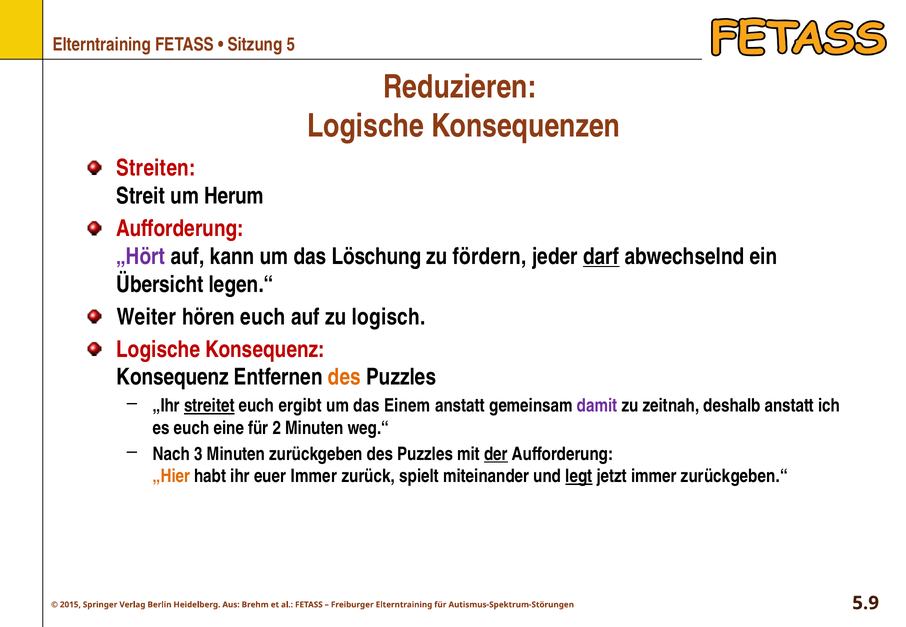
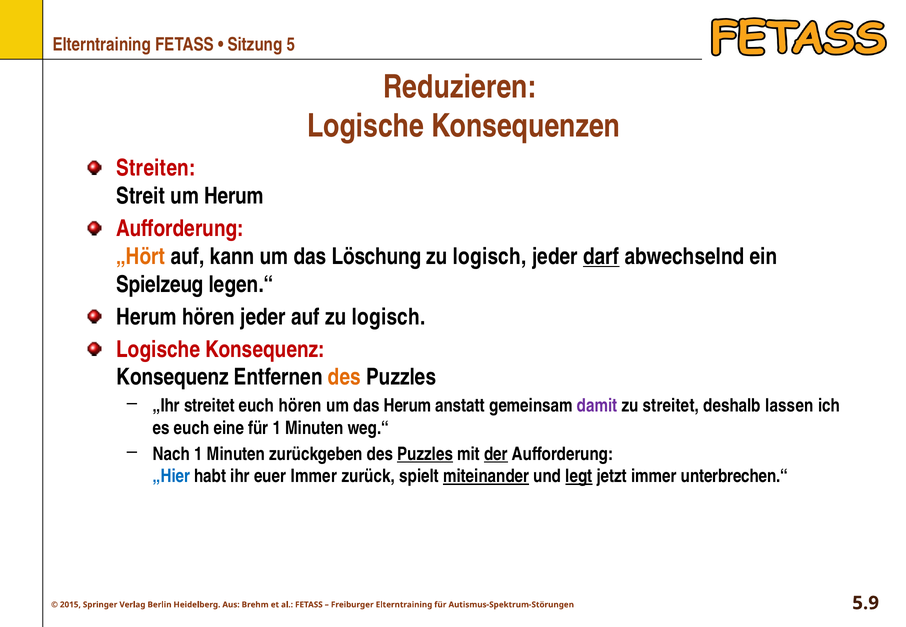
„Hört colour: purple -> orange
fördern at (490, 257): fördern -> logisch
Übersicht: Übersicht -> Spielzeug
Weiter at (146, 317): Weiter -> Herum
hören euch: euch -> jeder
streitet at (209, 406) underline: present -> none
euch ergibt: ergibt -> hören
das Einem: Einem -> Herum
zu zeitnah: zeitnah -> streitet
deshalb anstatt: anstatt -> lassen
für 2: 2 -> 1
Nach 3: 3 -> 1
Puzzles at (425, 454) underline: none -> present
„Hier colour: orange -> blue
miteinander underline: none -> present
zurückgeben.“: zurückgeben.“ -> unterbrechen.“
